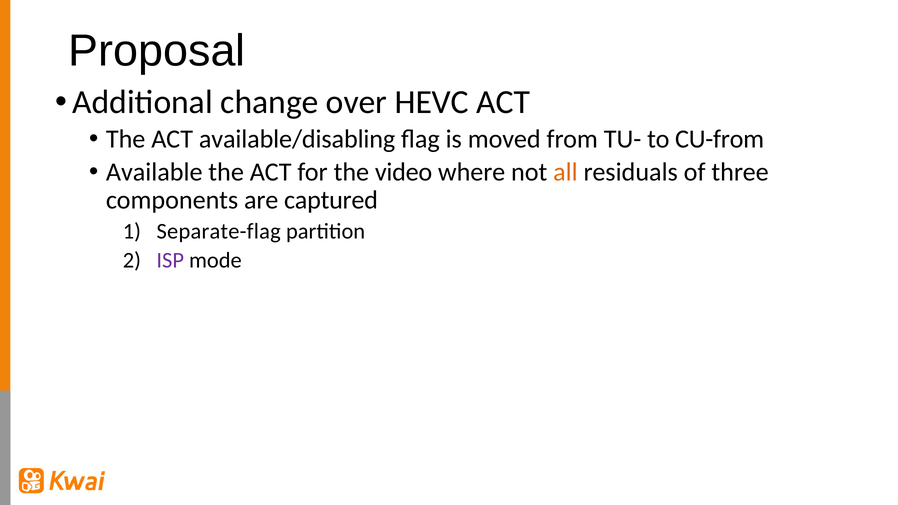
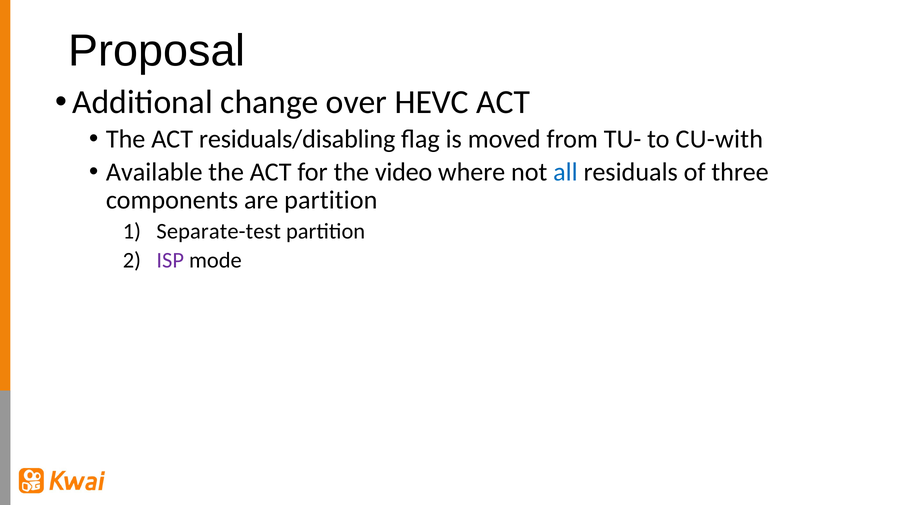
available/disabling: available/disabling -> residuals/disabling
CU-from: CU-from -> CU-with
all colour: orange -> blue
are captured: captured -> partition
Separate-flag: Separate-flag -> Separate-test
